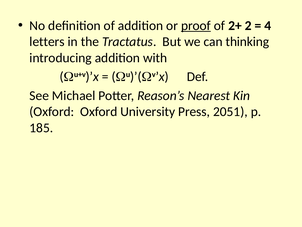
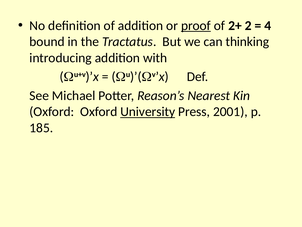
letters: letters -> bound
University underline: none -> present
2051: 2051 -> 2001
